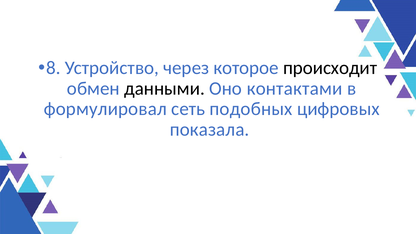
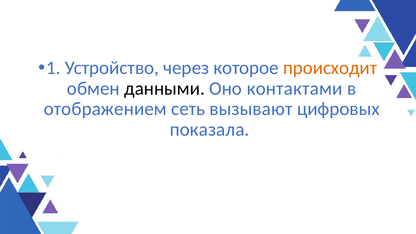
8: 8 -> 1
происходит colour: black -> orange
формулировал: формулировал -> отображением
подобных: подобных -> вызывают
